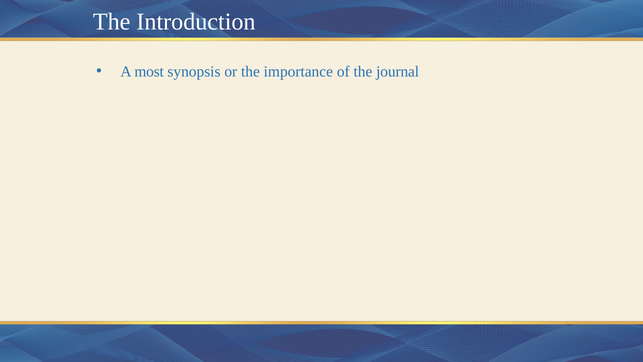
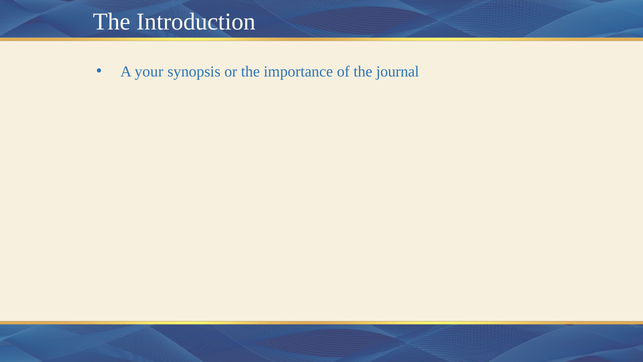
most: most -> your
